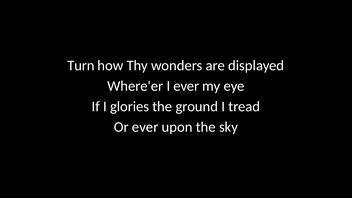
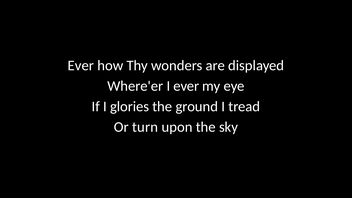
Turn at (81, 65): Turn -> Ever
Or ever: ever -> turn
